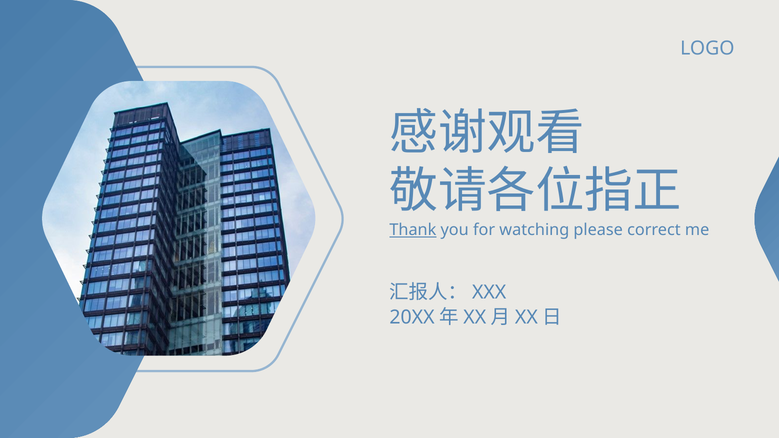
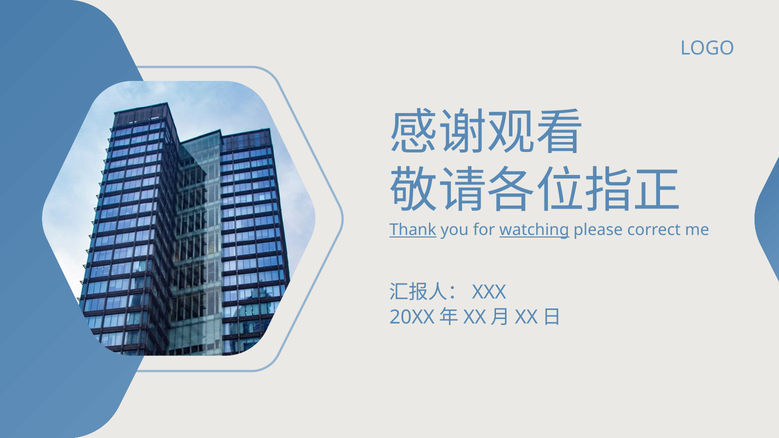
watching underline: none -> present
